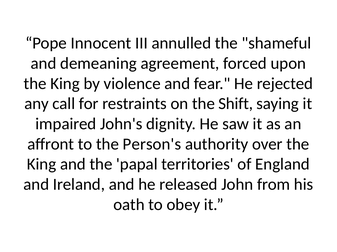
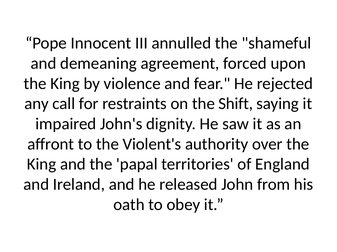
Person's: Person's -> Violent's
